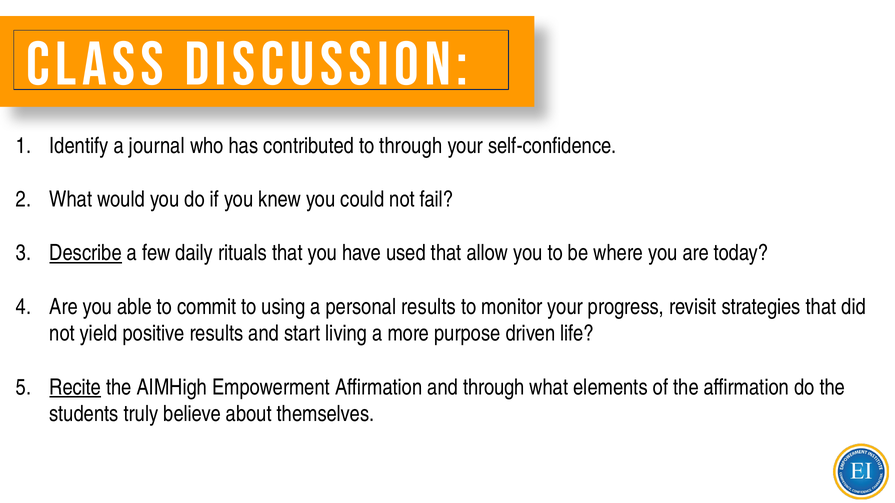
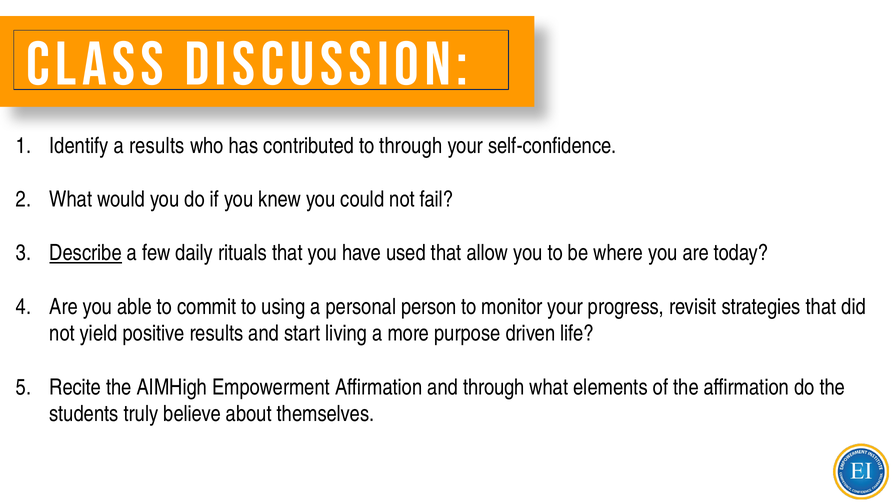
a journal: journal -> results
personal results: results -> person
Recite underline: present -> none
